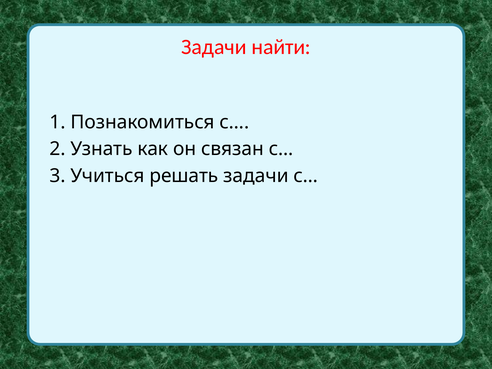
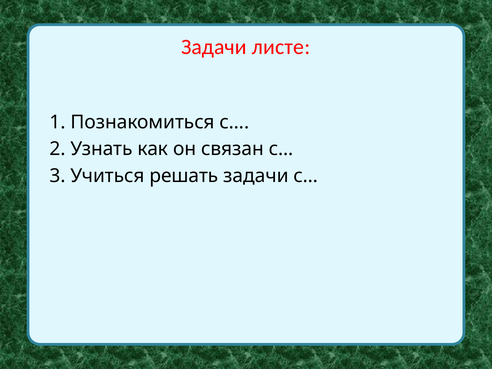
найти: найти -> листе
